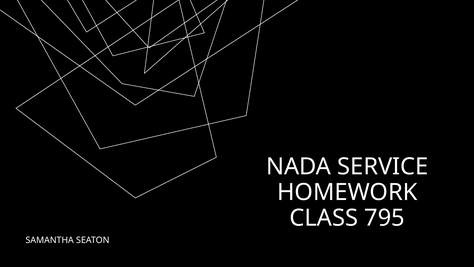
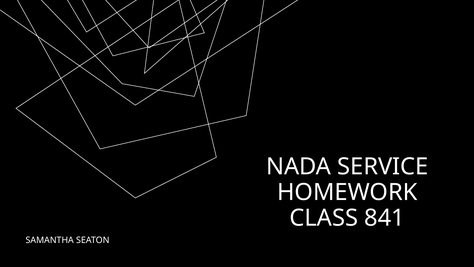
795: 795 -> 841
